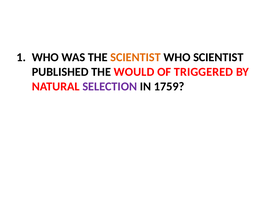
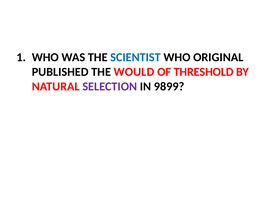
SCIENTIST at (136, 57) colour: orange -> blue
WHO SCIENTIST: SCIENTIST -> ORIGINAL
TRIGGERED: TRIGGERED -> THRESHOLD
1759: 1759 -> 9899
